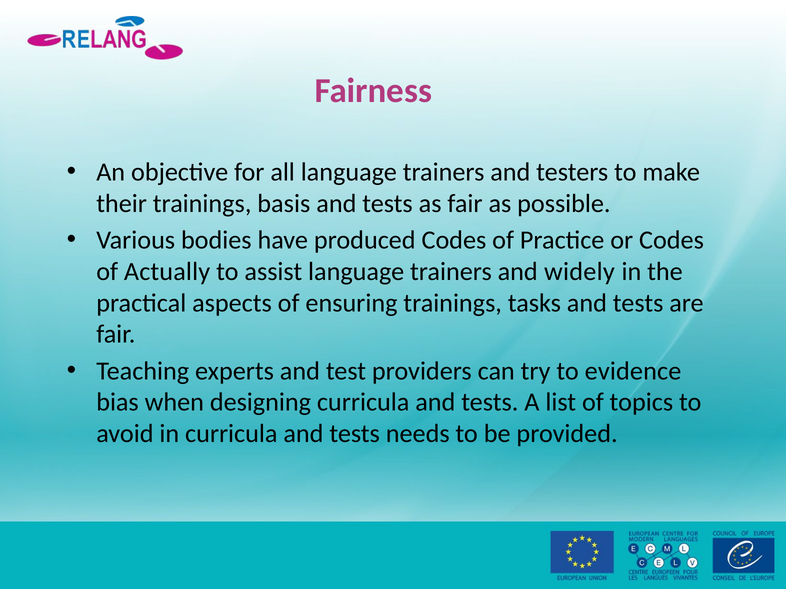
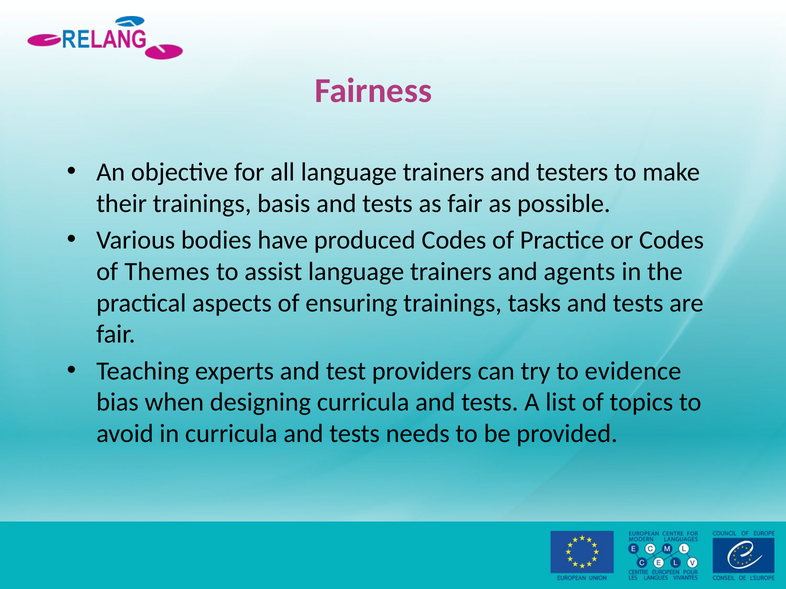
Actually: Actually -> Themes
widely: widely -> agents
